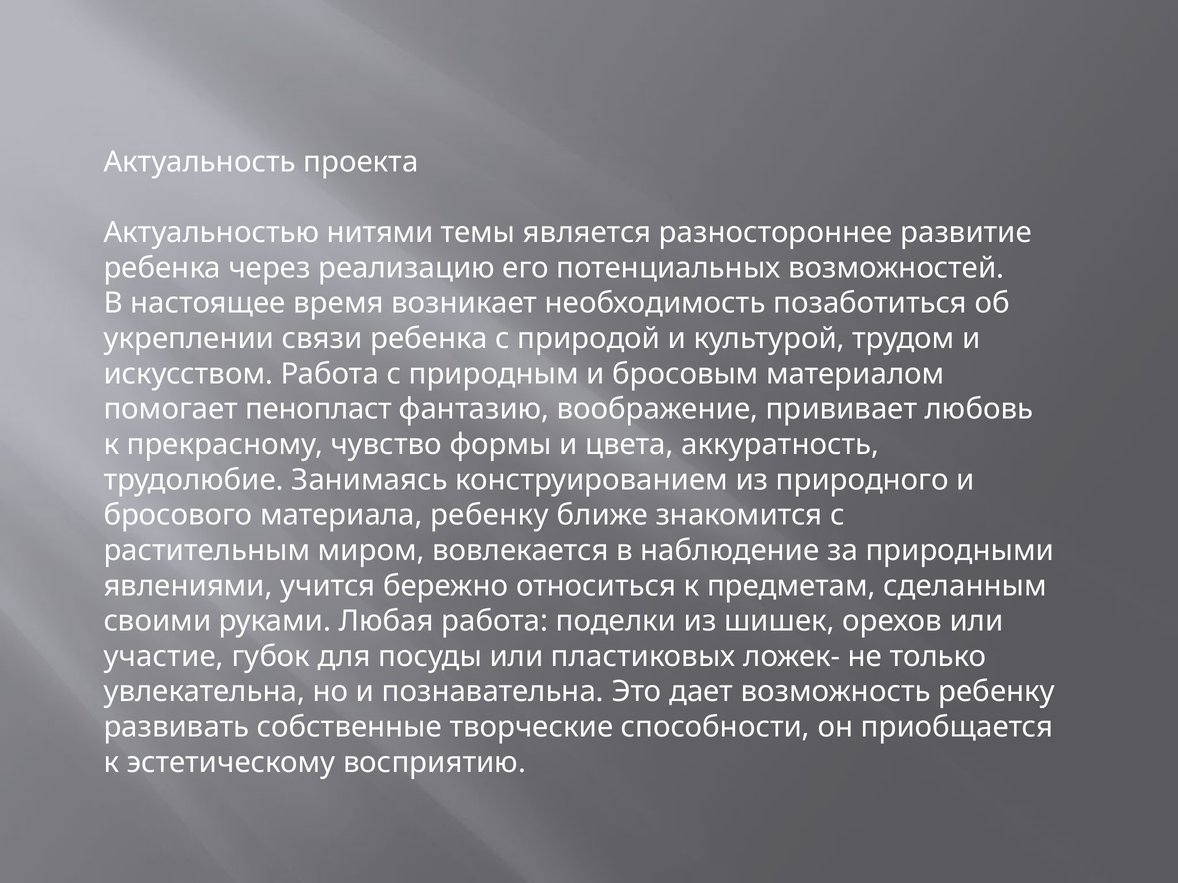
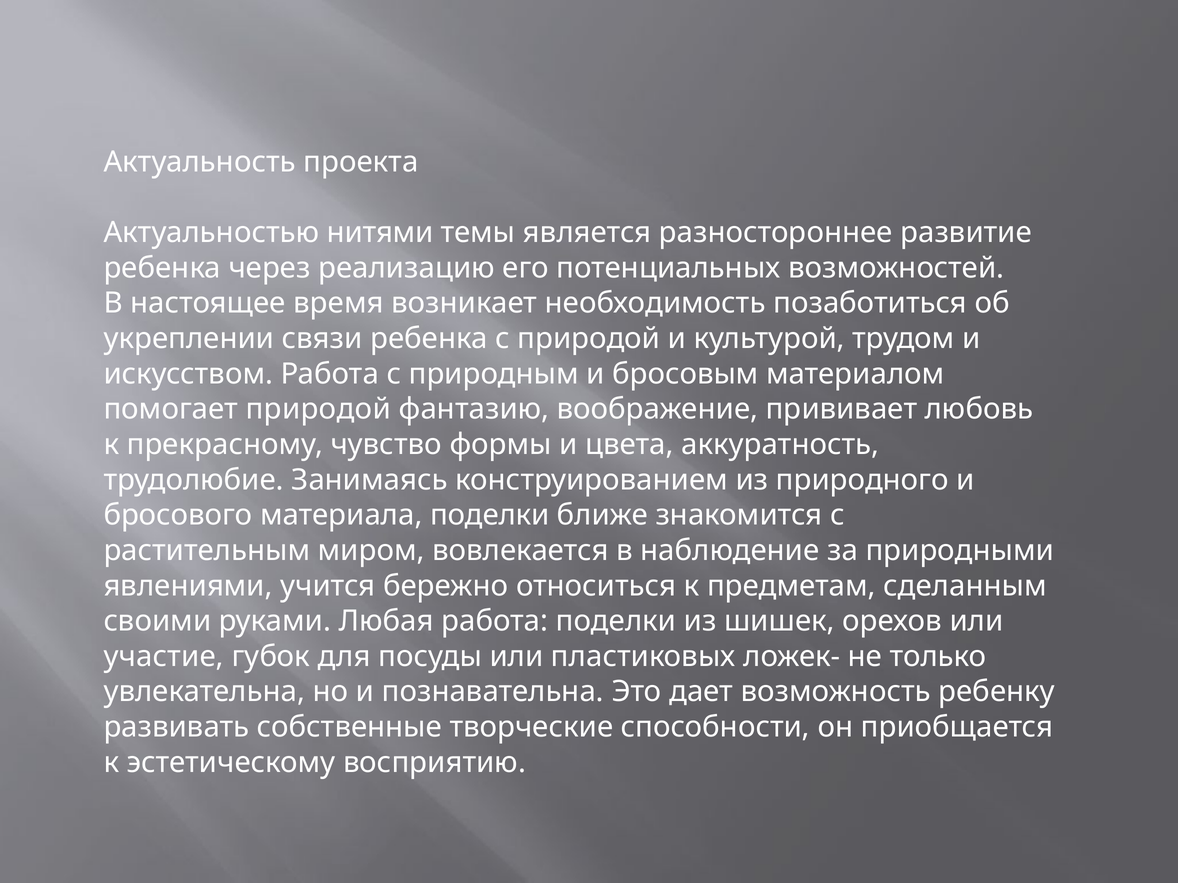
помогает пенопласт: пенопласт -> природой
материала ребенку: ребенку -> поделки
